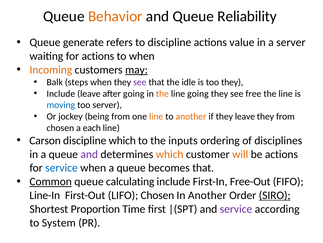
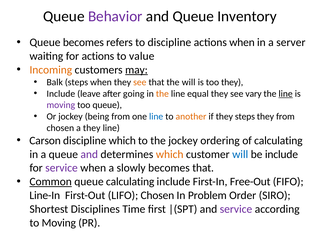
Behavior colour: orange -> purple
Reliability: Reliability -> Inventory
Queue generate: generate -> becomes
actions value: value -> when
to when: when -> value
see at (140, 82) colour: purple -> orange
the idle: idle -> will
line going: going -> equal
free: free -> vary
line at (286, 94) underline: none -> present
moving at (61, 105) colour: blue -> purple
too server: server -> queue
line at (156, 116) colour: orange -> blue
they leave: leave -> steps
a each: each -> they
the inputs: inputs -> jockey
of disciplines: disciplines -> calculating
will at (240, 154) colour: orange -> blue
be actions: actions -> include
service at (61, 168) colour: blue -> purple
when a queue: queue -> slowly
In Another: Another -> Problem
SIRO underline: present -> none
Proportion: Proportion -> Disciplines
to System: System -> Moving
